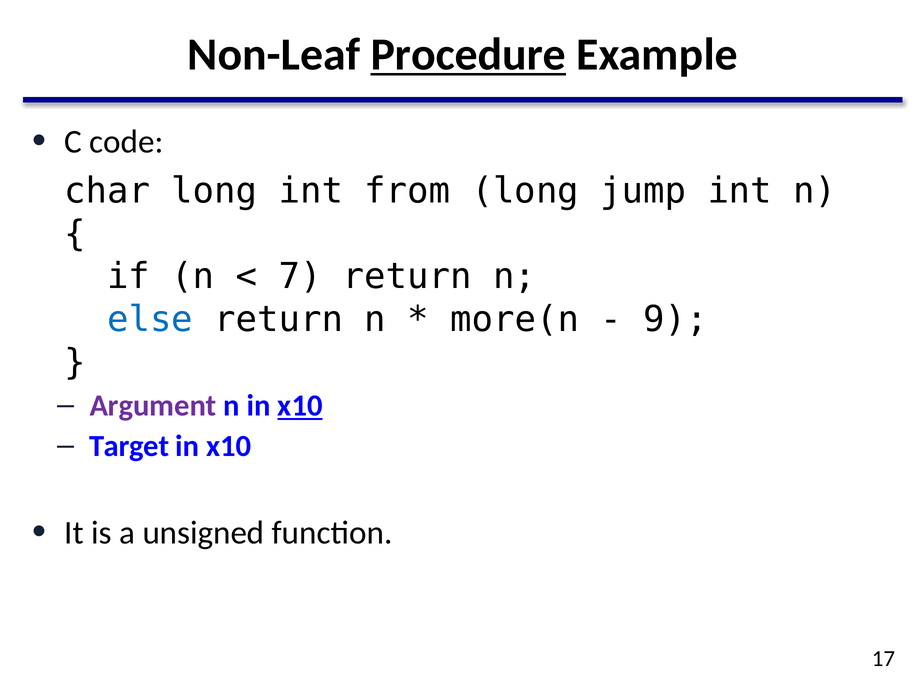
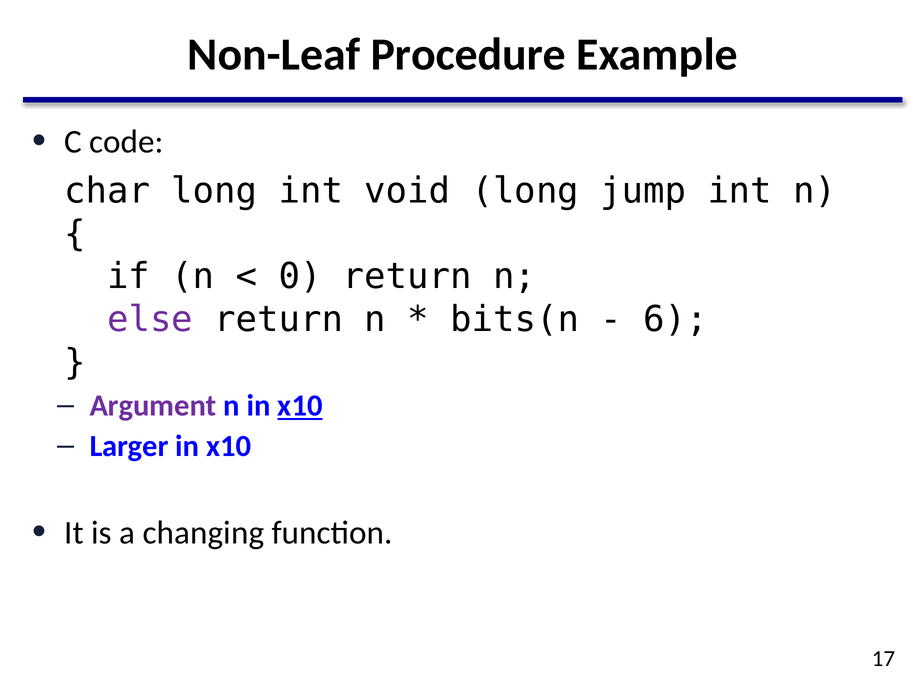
Procedure underline: present -> none
from: from -> void
7: 7 -> 0
else colour: blue -> purple
more(n: more(n -> bits(n
9: 9 -> 6
Target: Target -> Larger
unsigned: unsigned -> changing
